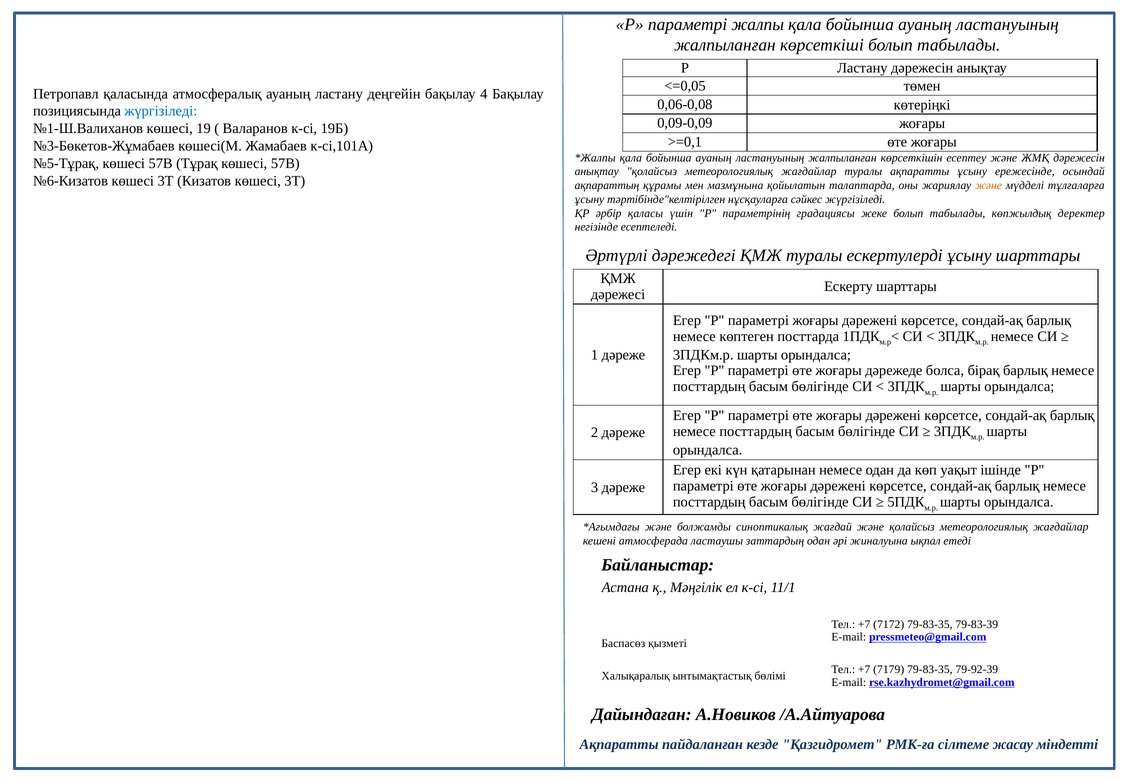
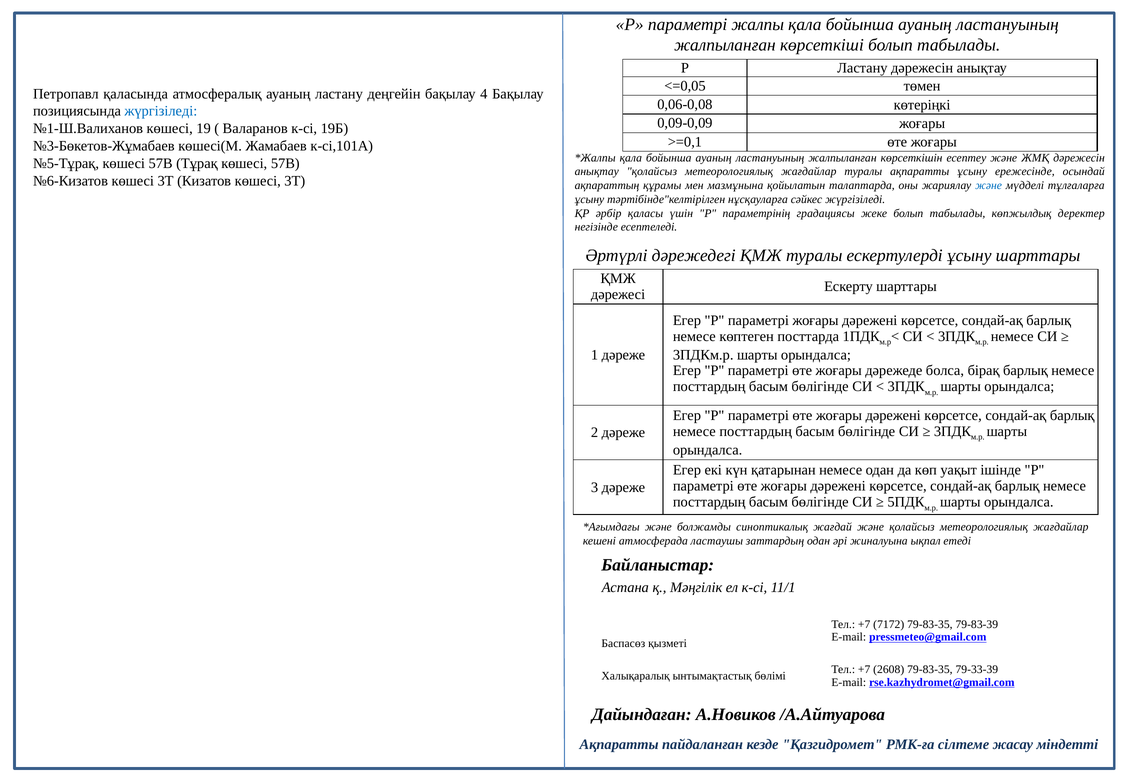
және at (989, 185) colour: orange -> blue
7179: 7179 -> 2608
79-92-39: 79-92-39 -> 79-33-39
